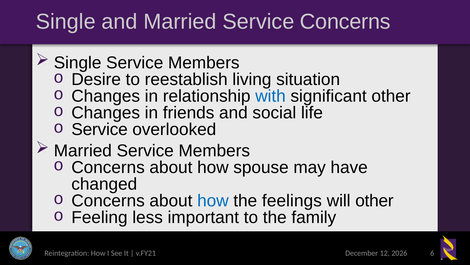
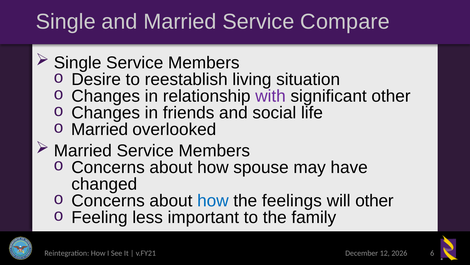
Service Concerns: Concerns -> Compare
with colour: blue -> purple
Service at (100, 129): Service -> Married
